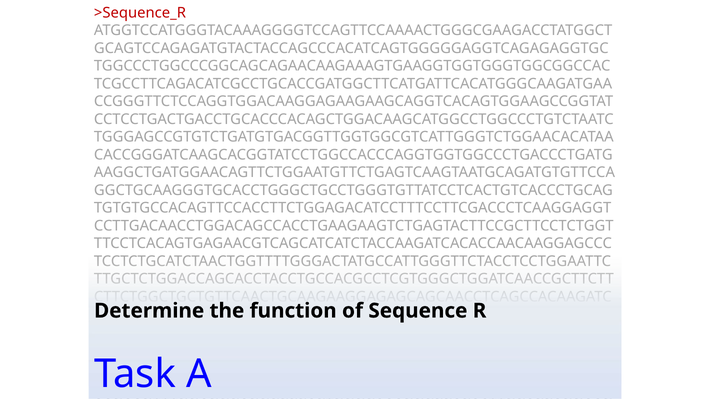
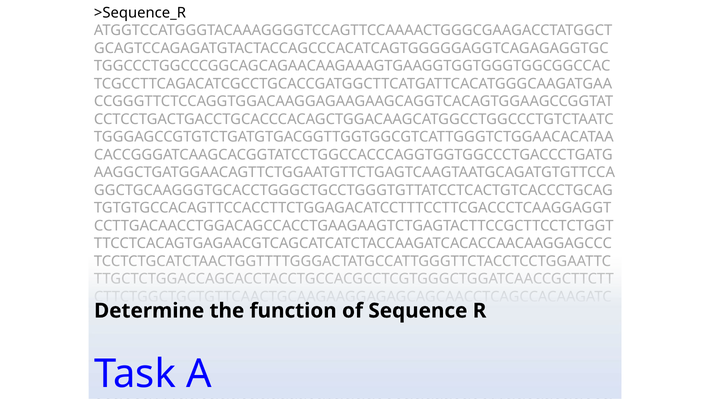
>Sequence_R colour: red -> black
